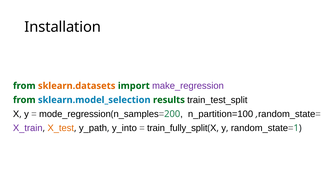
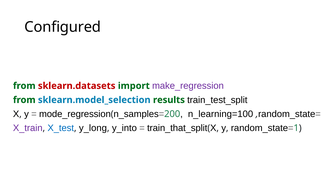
Installation: Installation -> Configured
sklearn.datasets colour: orange -> red
n_partition=100: n_partition=100 -> n_learning=100
X_test colour: orange -> blue
y_path: y_path -> y_long
train_fully_split: train_fully_split -> train_that_split
